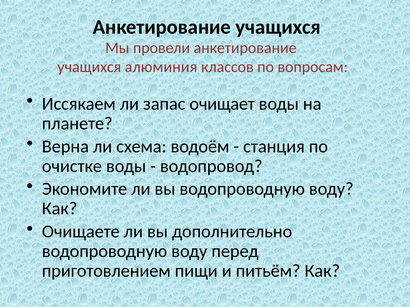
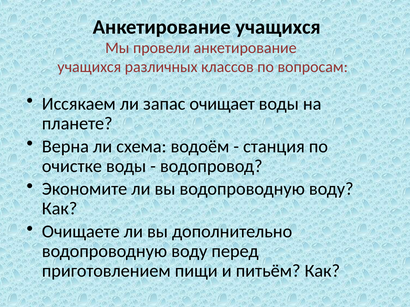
алюминия: алюминия -> различных
